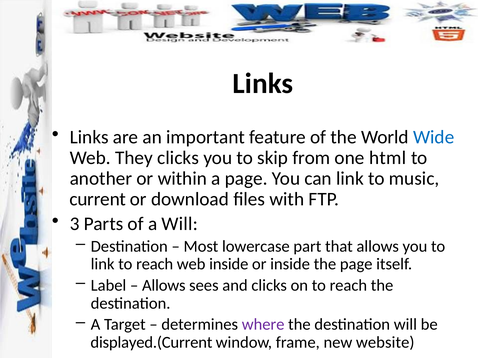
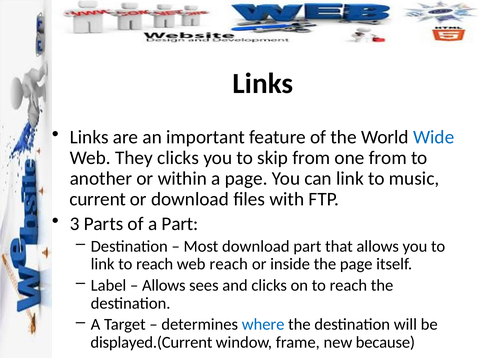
one html: html -> from
a Will: Will -> Part
Most lowercase: lowercase -> download
web inside: inside -> reach
where colour: purple -> blue
website: website -> because
